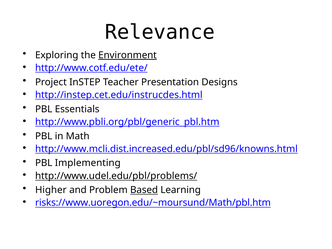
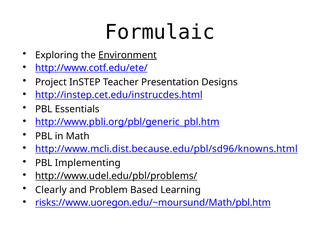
Relevance: Relevance -> Formulaic
http://www.mcli.dist.increased.edu/pbl/sd96/knowns.html: http://www.mcli.dist.increased.edu/pbl/sd96/knowns.html -> http://www.mcli.dist.because.edu/pbl/sd96/knowns.html
Higher: Higher -> Clearly
Based underline: present -> none
